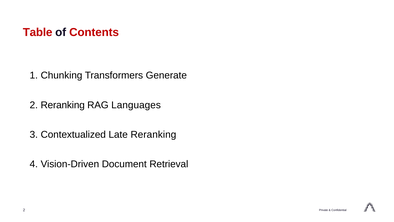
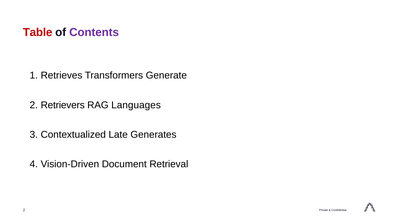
Contents colour: red -> purple
Chunking: Chunking -> Retrieves
2 Reranking: Reranking -> Retrievers
Late Reranking: Reranking -> Generates
